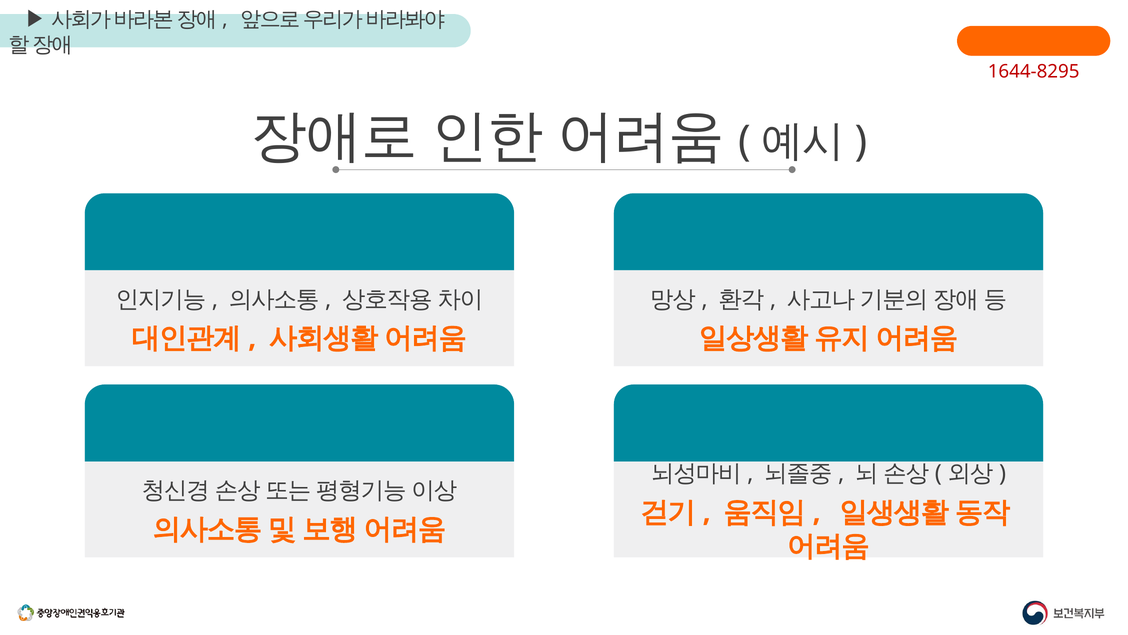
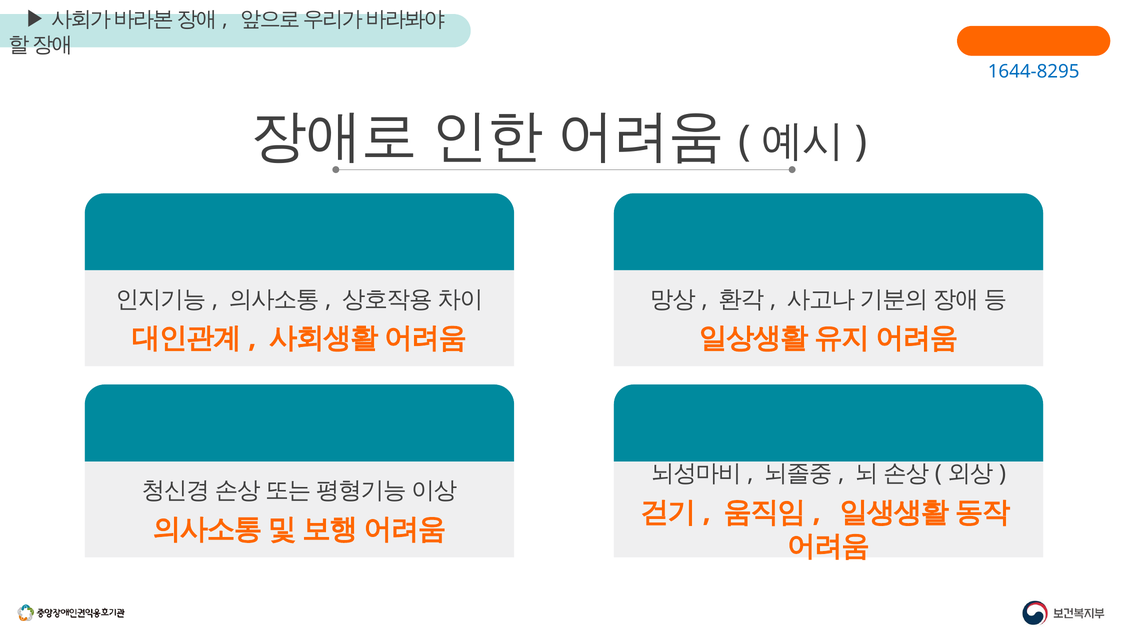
1644-8295 colour: red -> blue
